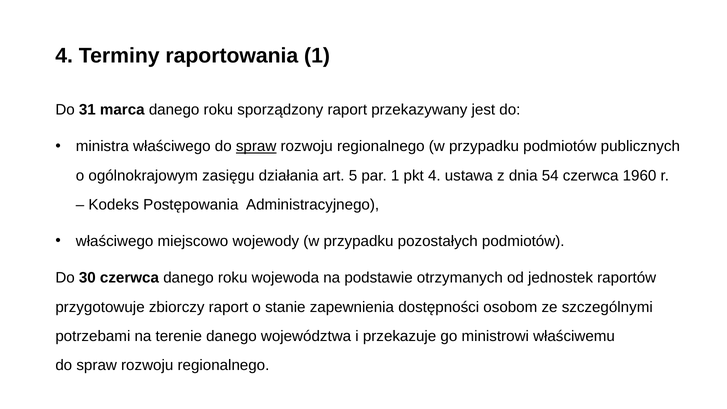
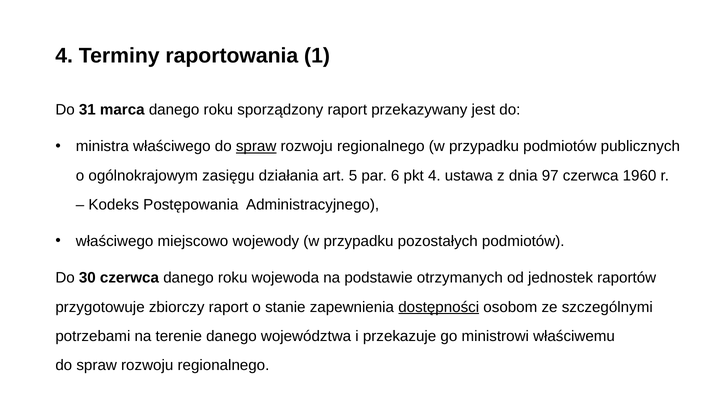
par 1: 1 -> 6
54: 54 -> 97
dostępności underline: none -> present
